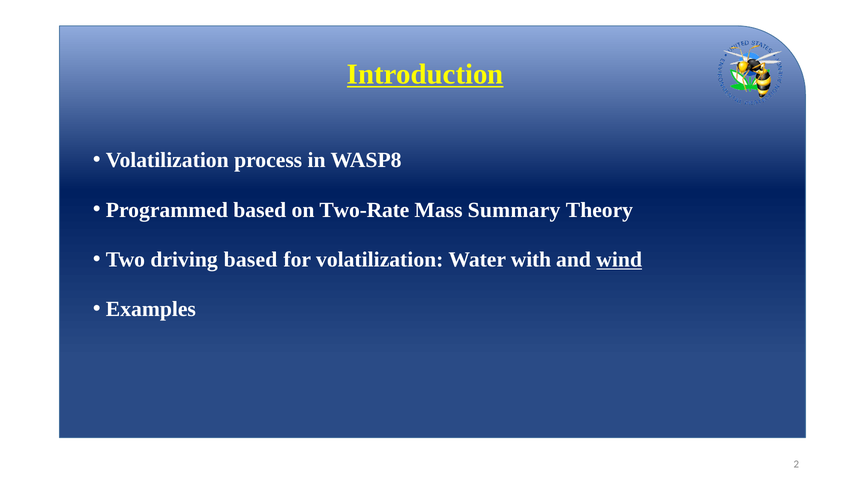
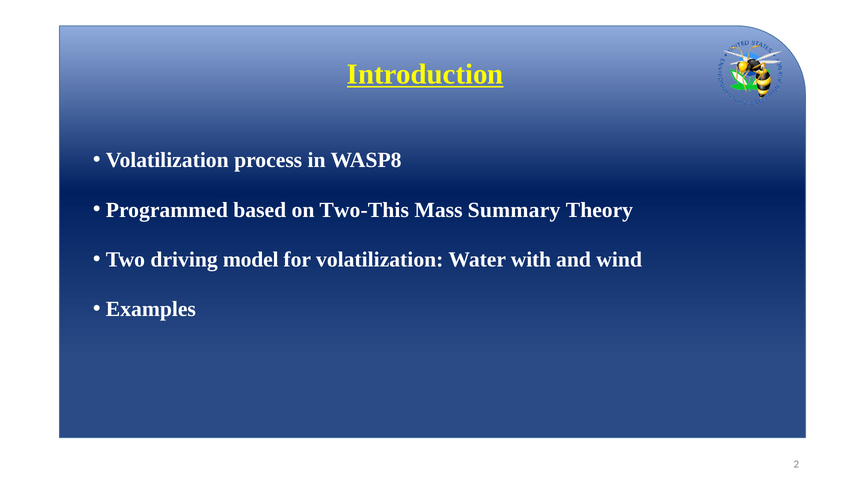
Two-Rate: Two-Rate -> Two-This
driving based: based -> model
wind underline: present -> none
